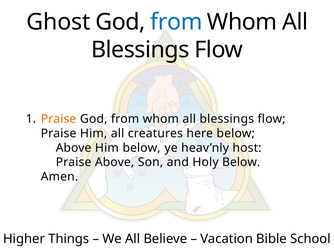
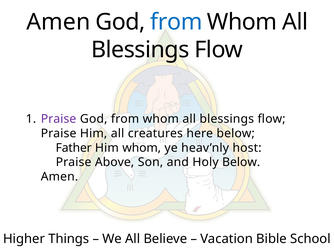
Ghost at (58, 22): Ghost -> Amen
Praise at (59, 119) colour: orange -> purple
Above at (74, 148): Above -> Father
Him below: below -> whom
